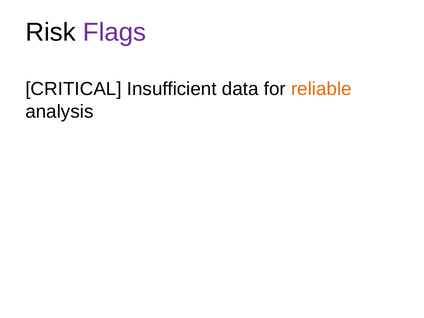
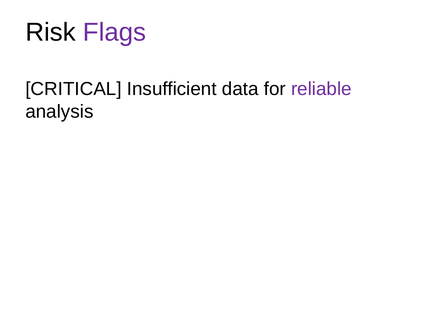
reliable colour: orange -> purple
